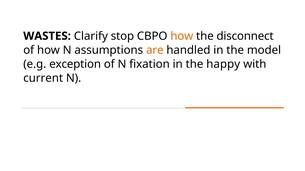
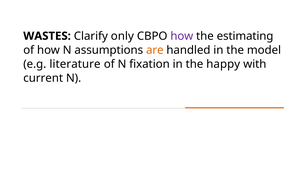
stop: stop -> only
how at (182, 36) colour: orange -> purple
disconnect: disconnect -> estimating
exception: exception -> literature
